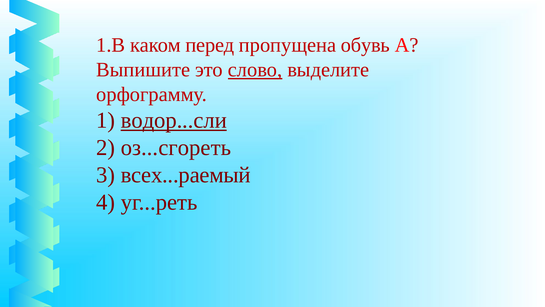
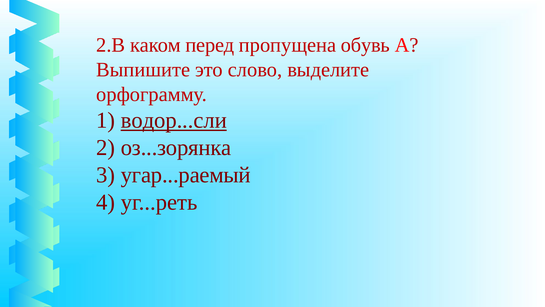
1.В: 1.В -> 2.В
слово underline: present -> none
оз...сгореть: оз...сгореть -> оз...зорянка
всех...раемый: всех...раемый -> угар...раемый
